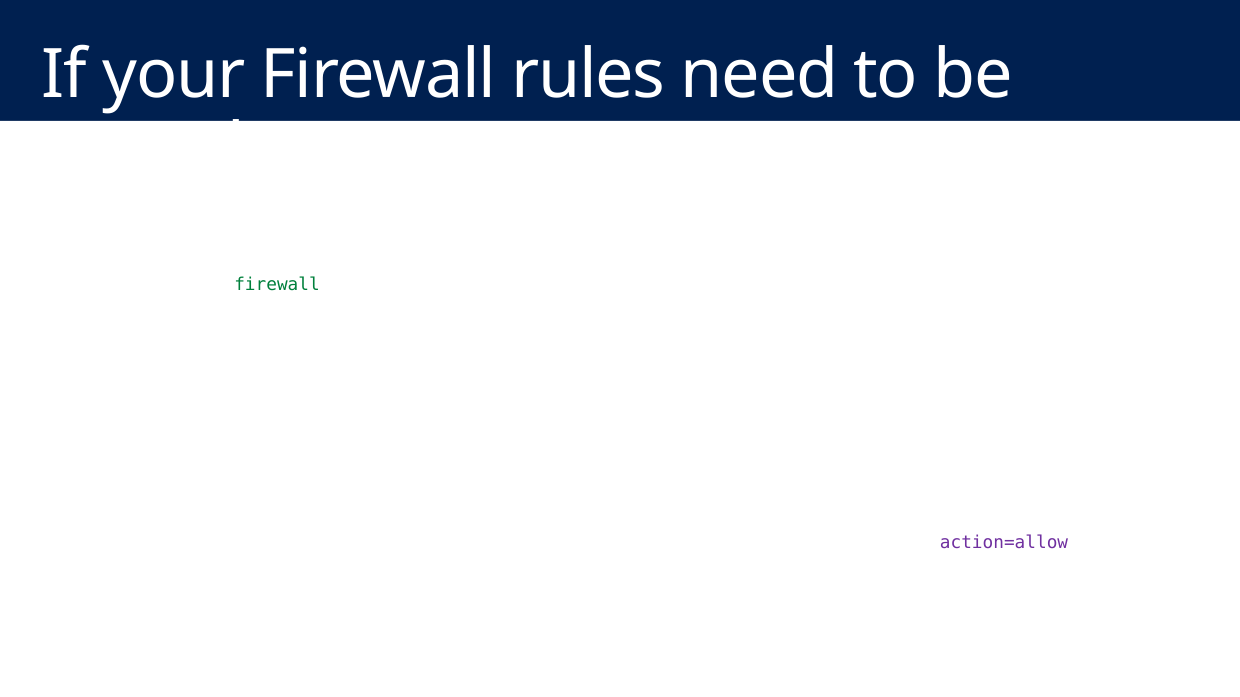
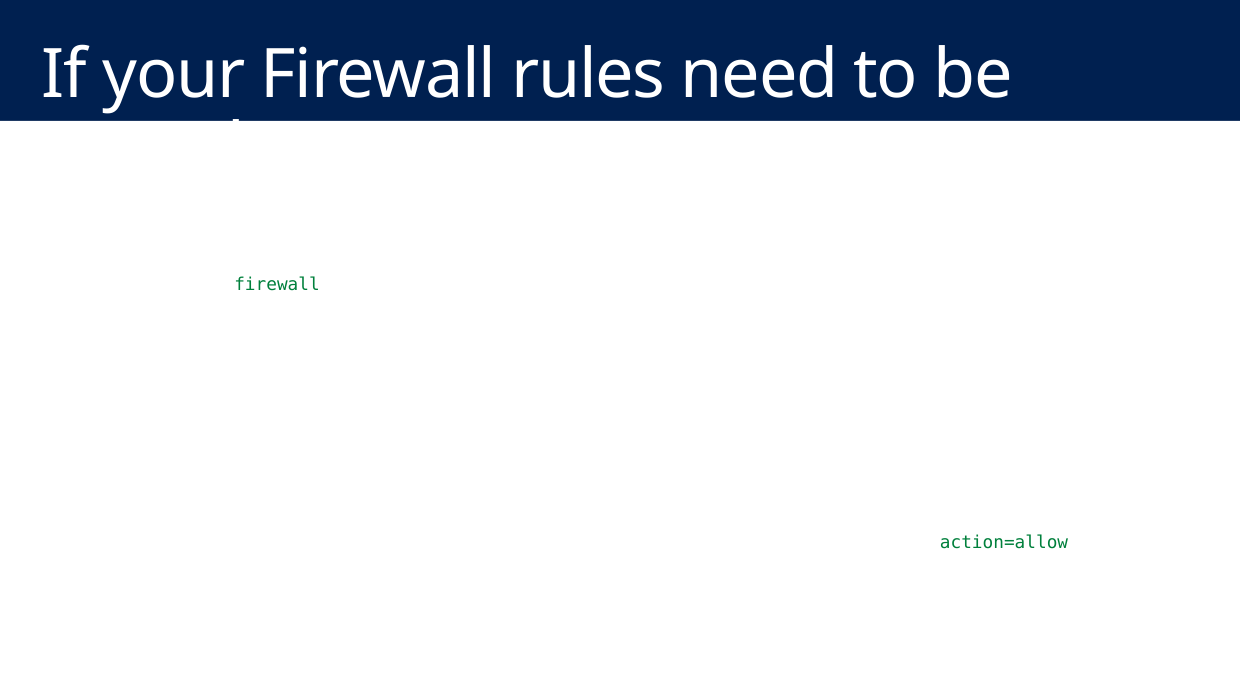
action=allow at (1004, 543) colour: purple -> green
